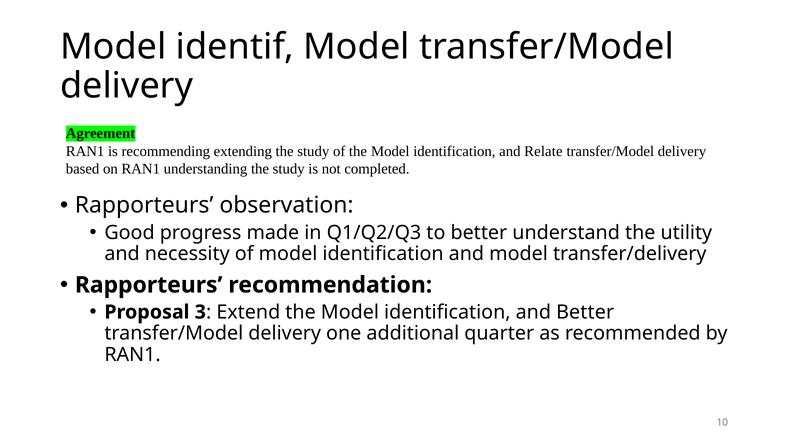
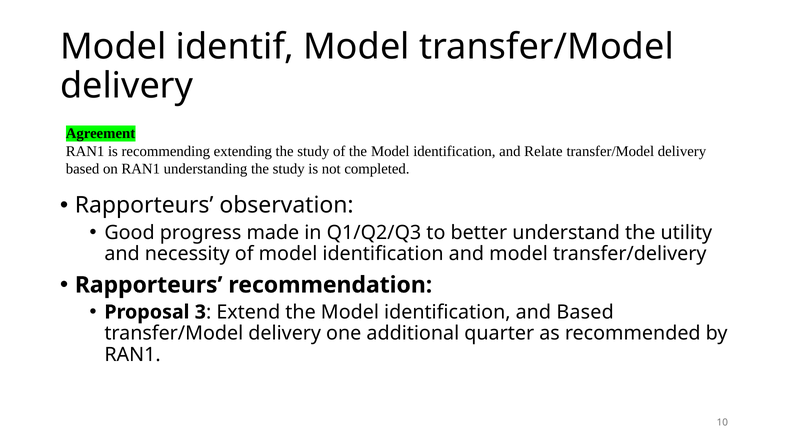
and Better: Better -> Based
